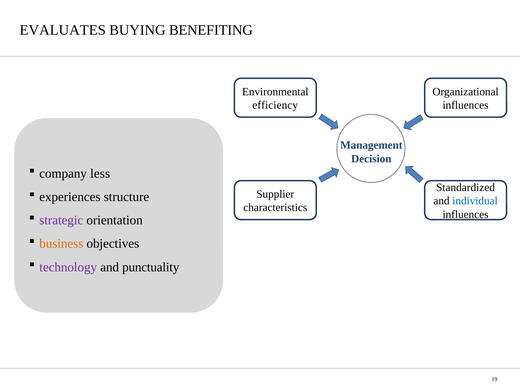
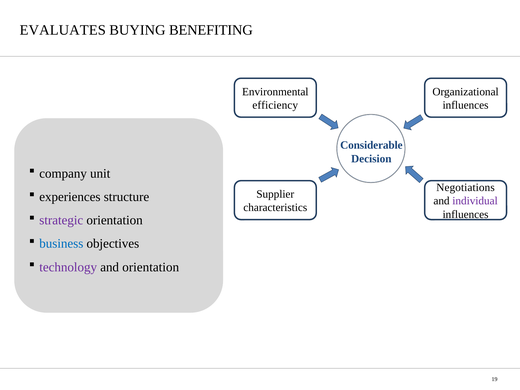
Management: Management -> Considerable
less: less -> unit
Standardized: Standardized -> Negotiations
individual colour: blue -> purple
business colour: orange -> blue
and punctuality: punctuality -> orientation
